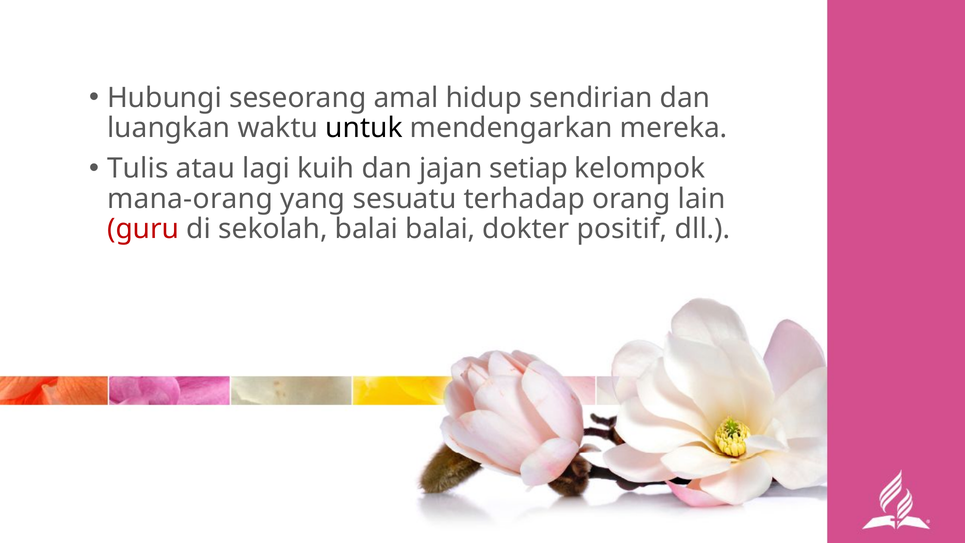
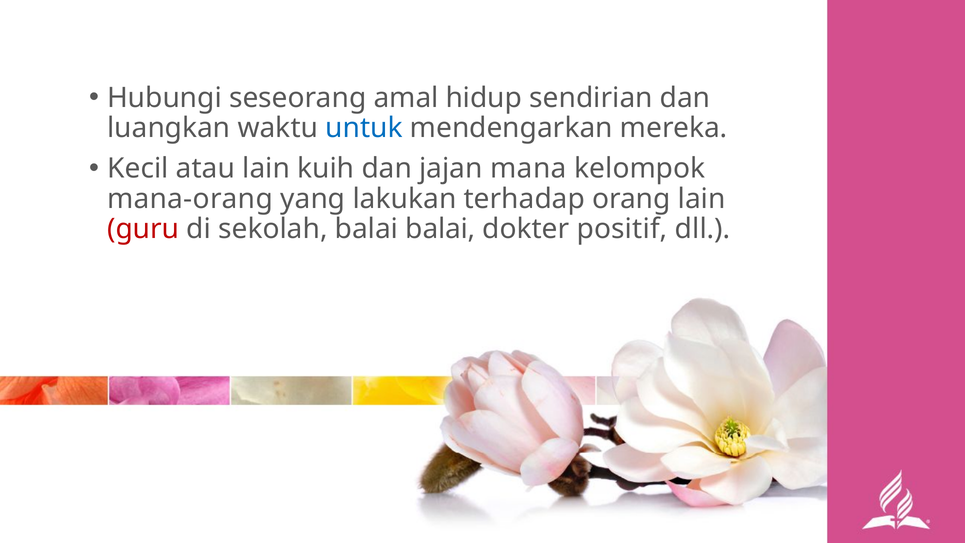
untuk colour: black -> blue
Tulis: Tulis -> Kecil
atau lagi: lagi -> lain
setiap: setiap -> mana
sesuatu: sesuatu -> lakukan
